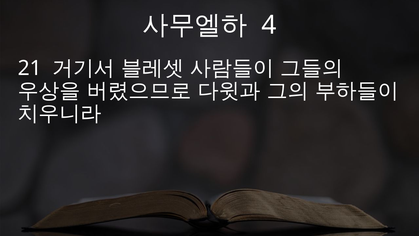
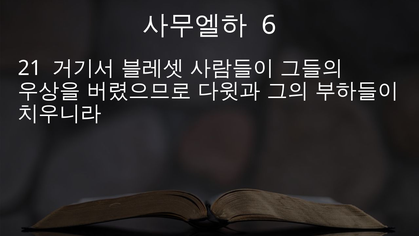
4: 4 -> 6
